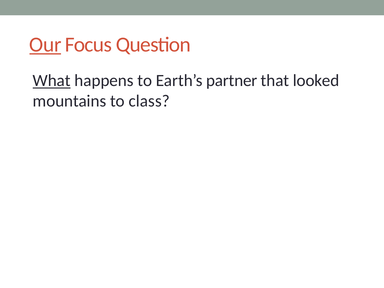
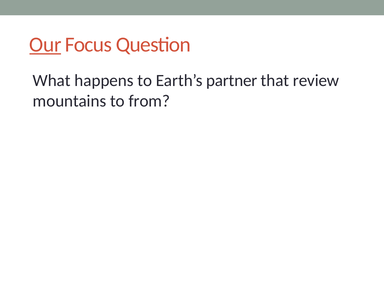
What underline: present -> none
looked: looked -> review
class: class -> from
